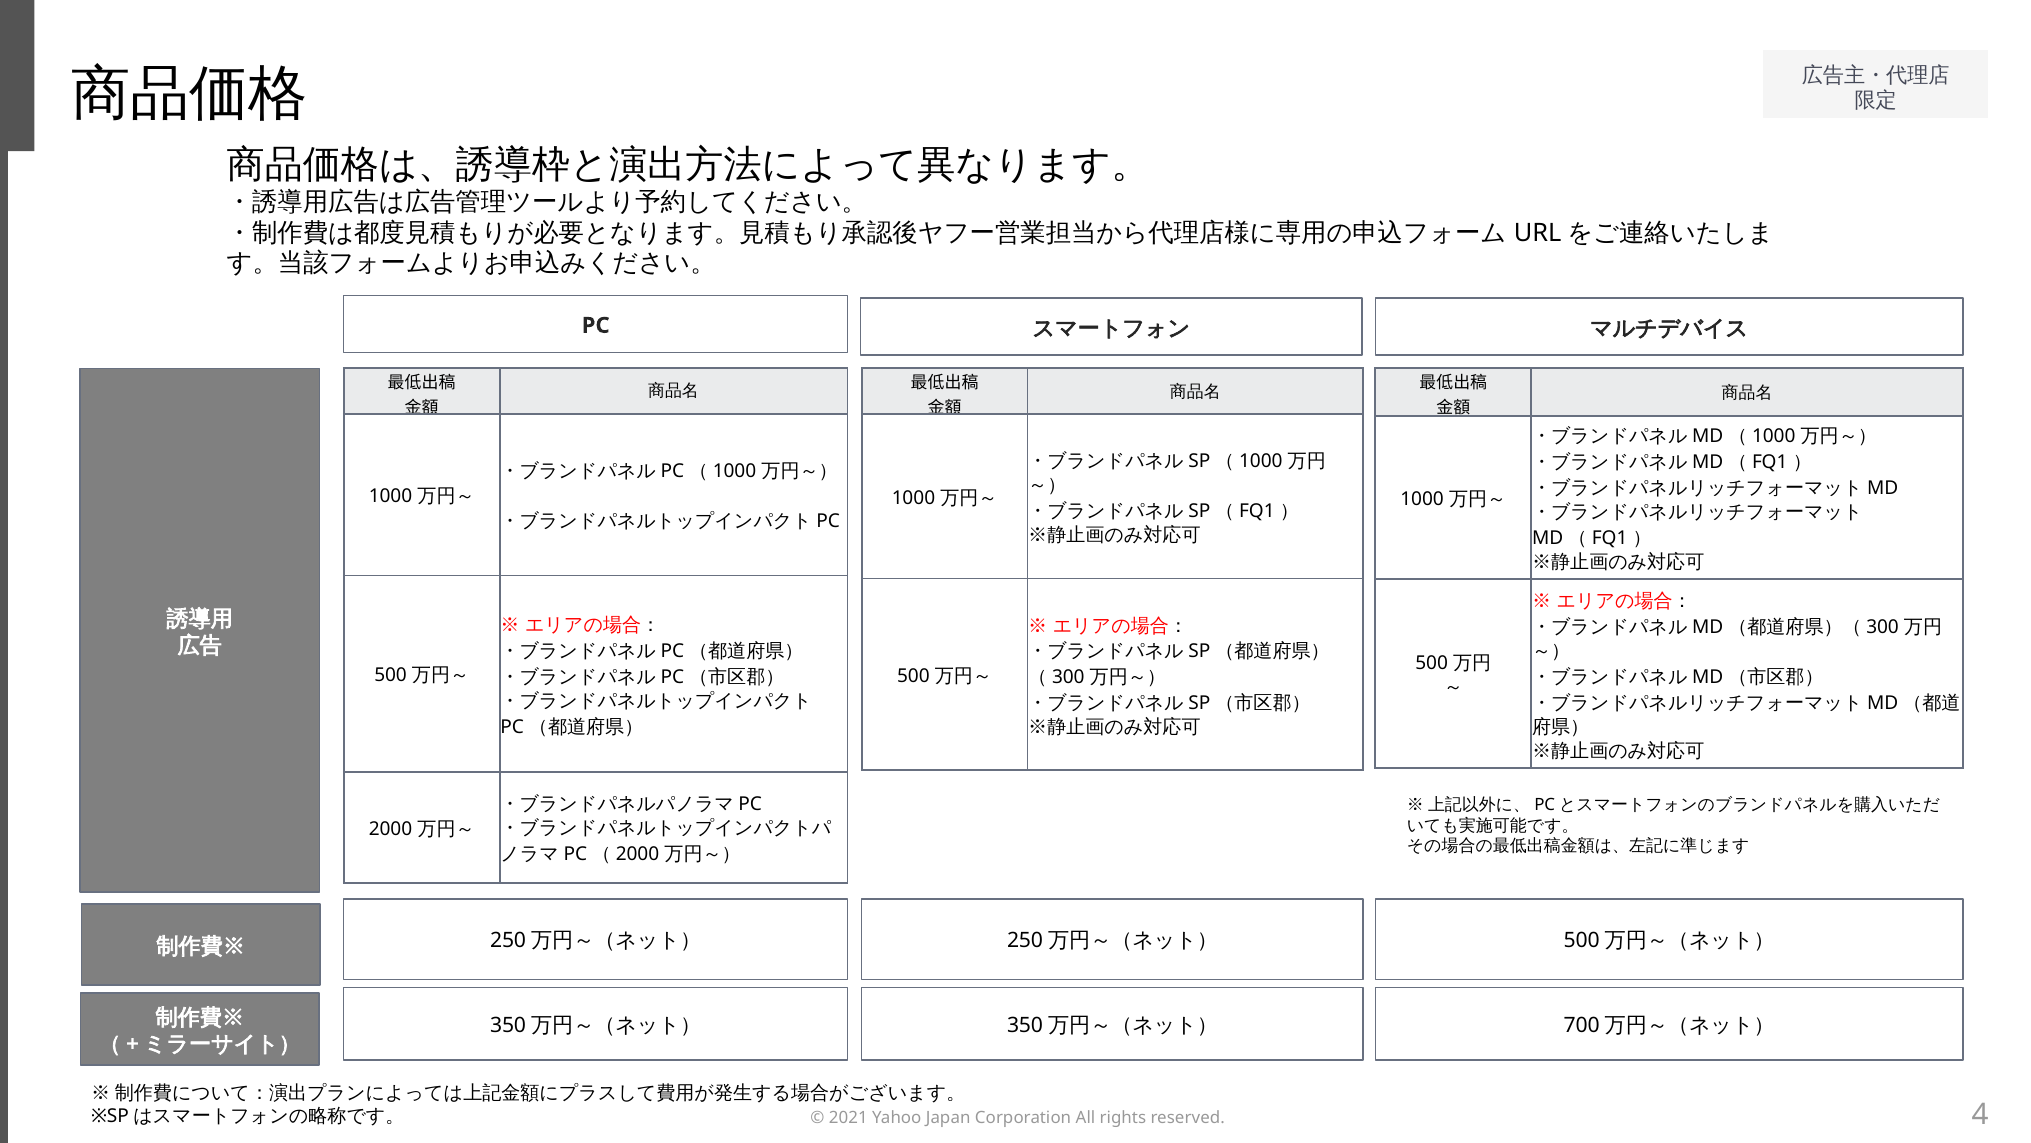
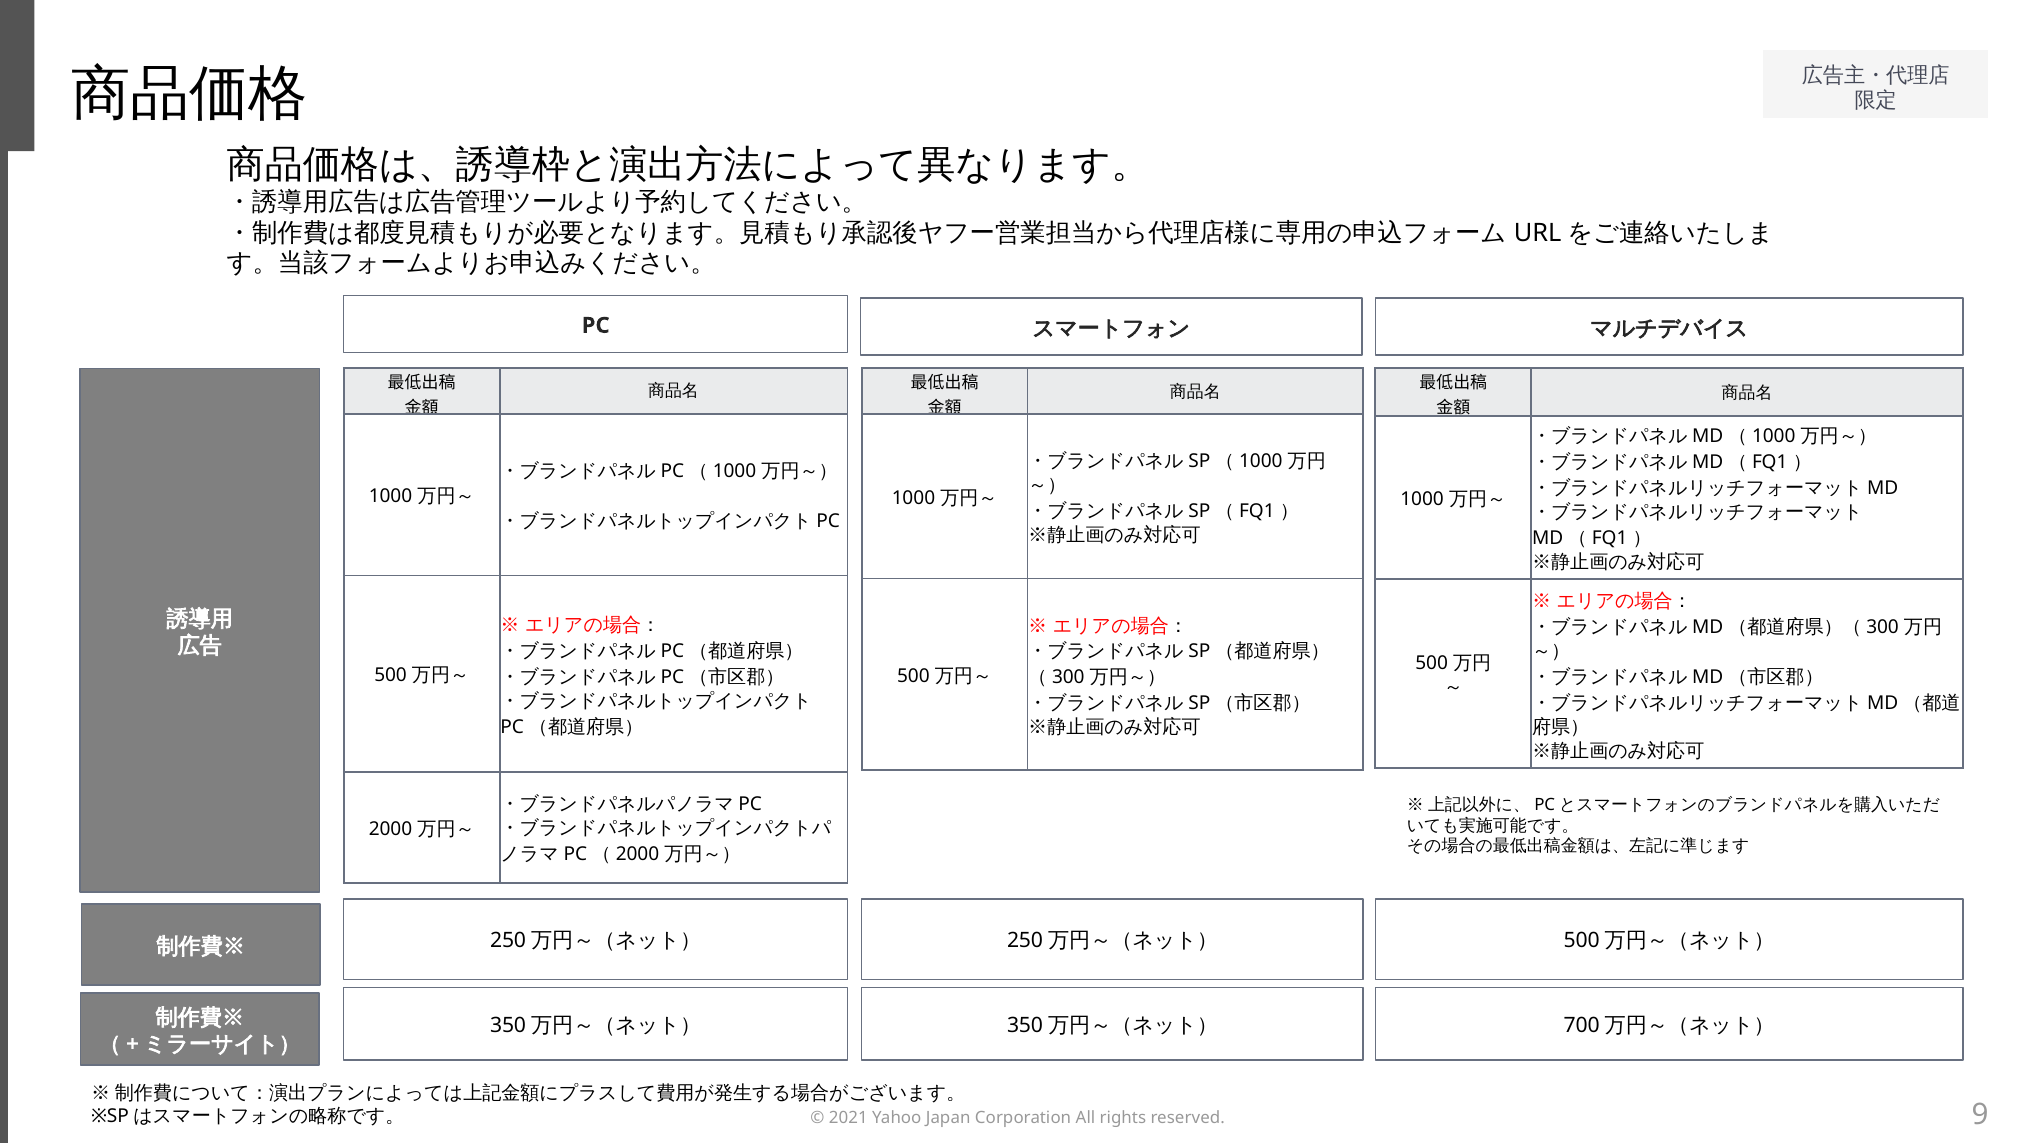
4: 4 -> 9
